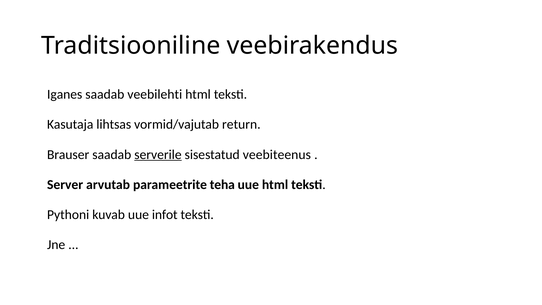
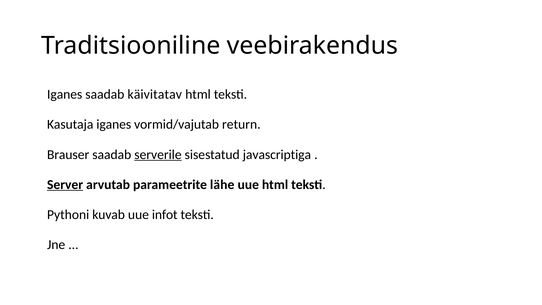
veebilehti: veebilehti -> käivitatav
Kasutaja lihtsas: lihtsas -> iganes
veebiteenus: veebiteenus -> javascriptiga
Server underline: none -> present
teha: teha -> lähe
